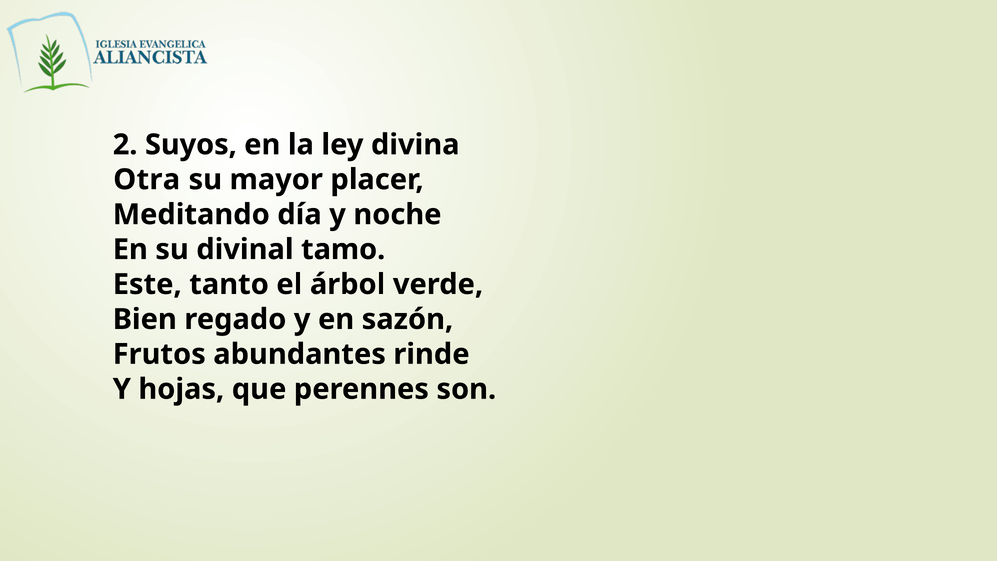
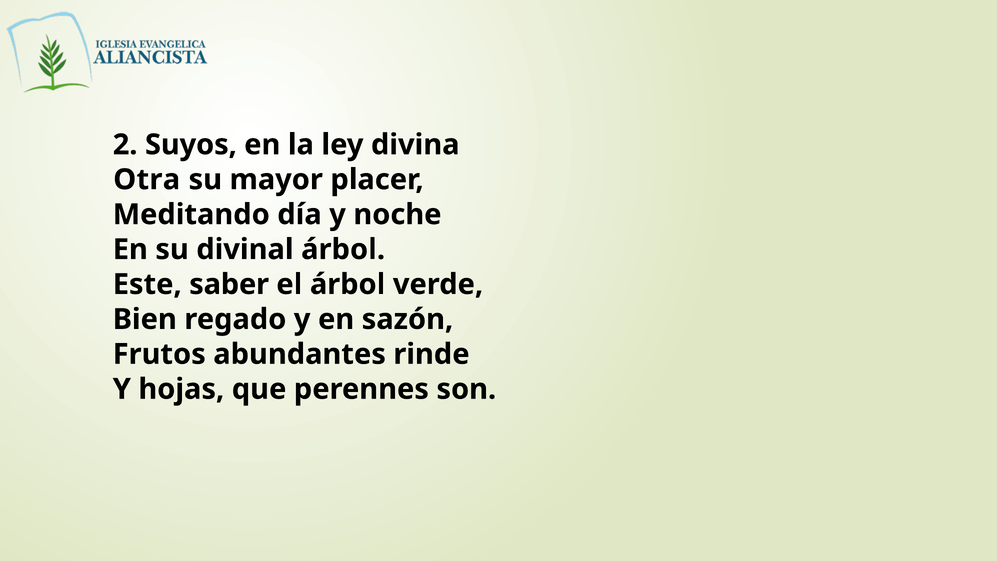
divinal tamo: tamo -> árbol
tanto: tanto -> saber
